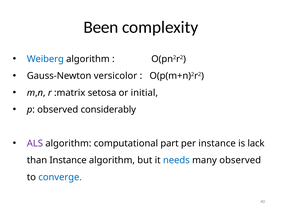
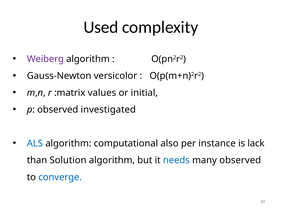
Been: Been -> Used
Weiberg colour: blue -> purple
setosa: setosa -> values
considerably: considerably -> investigated
ALS colour: purple -> blue
part: part -> also
than Instance: Instance -> Solution
